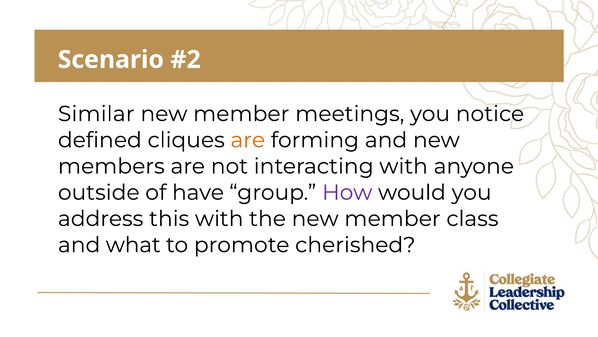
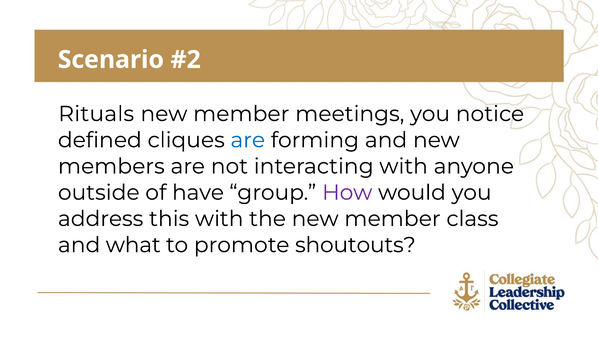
Similar: Similar -> Rituals
are at (248, 140) colour: orange -> blue
cherished: cherished -> shoutouts
